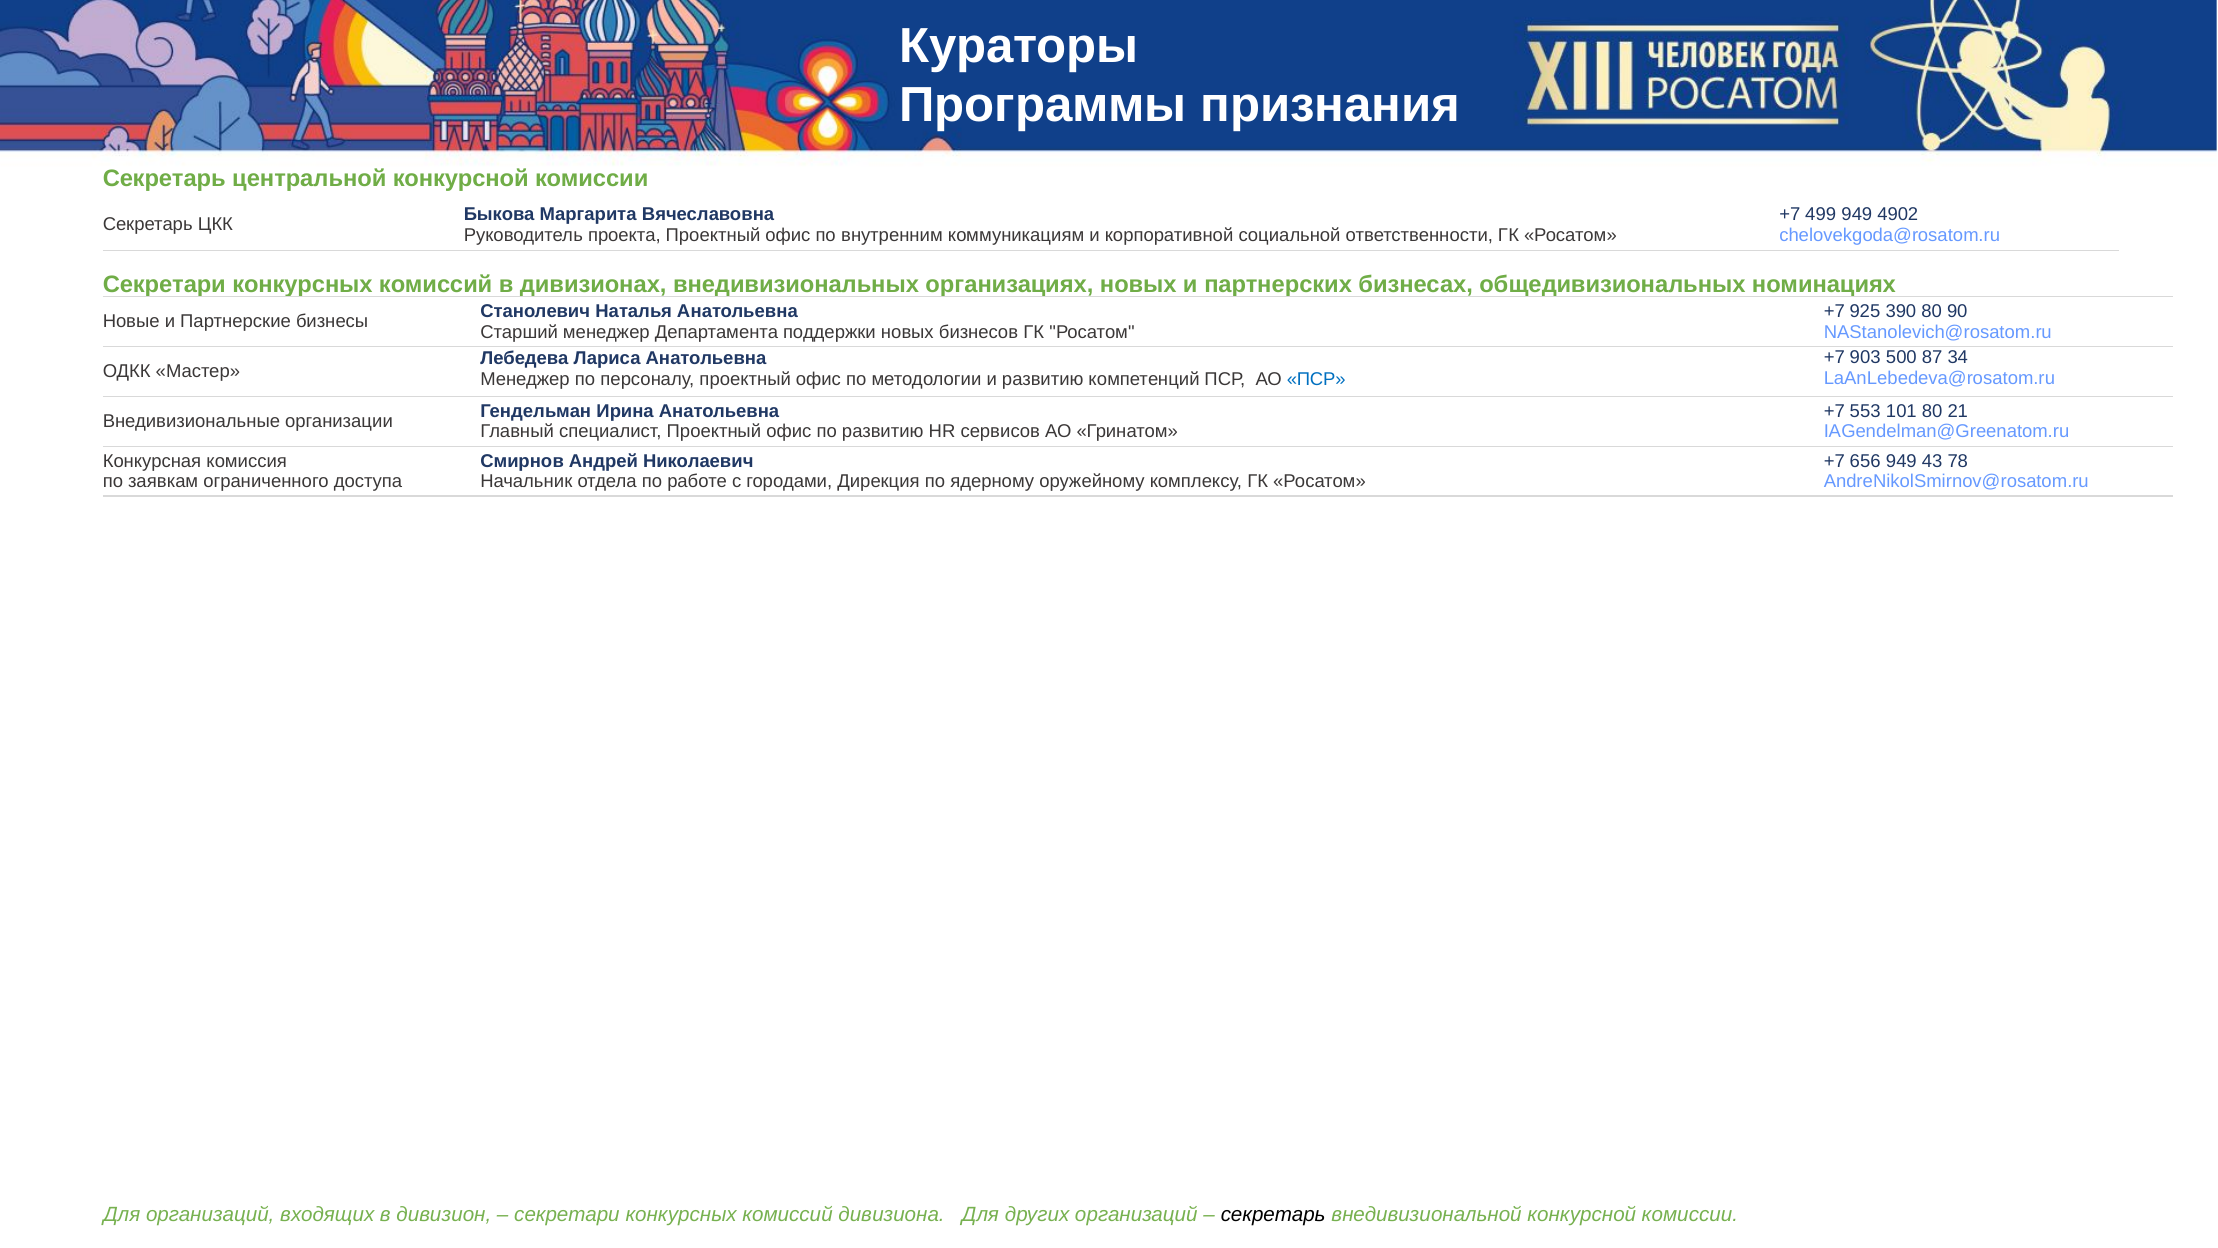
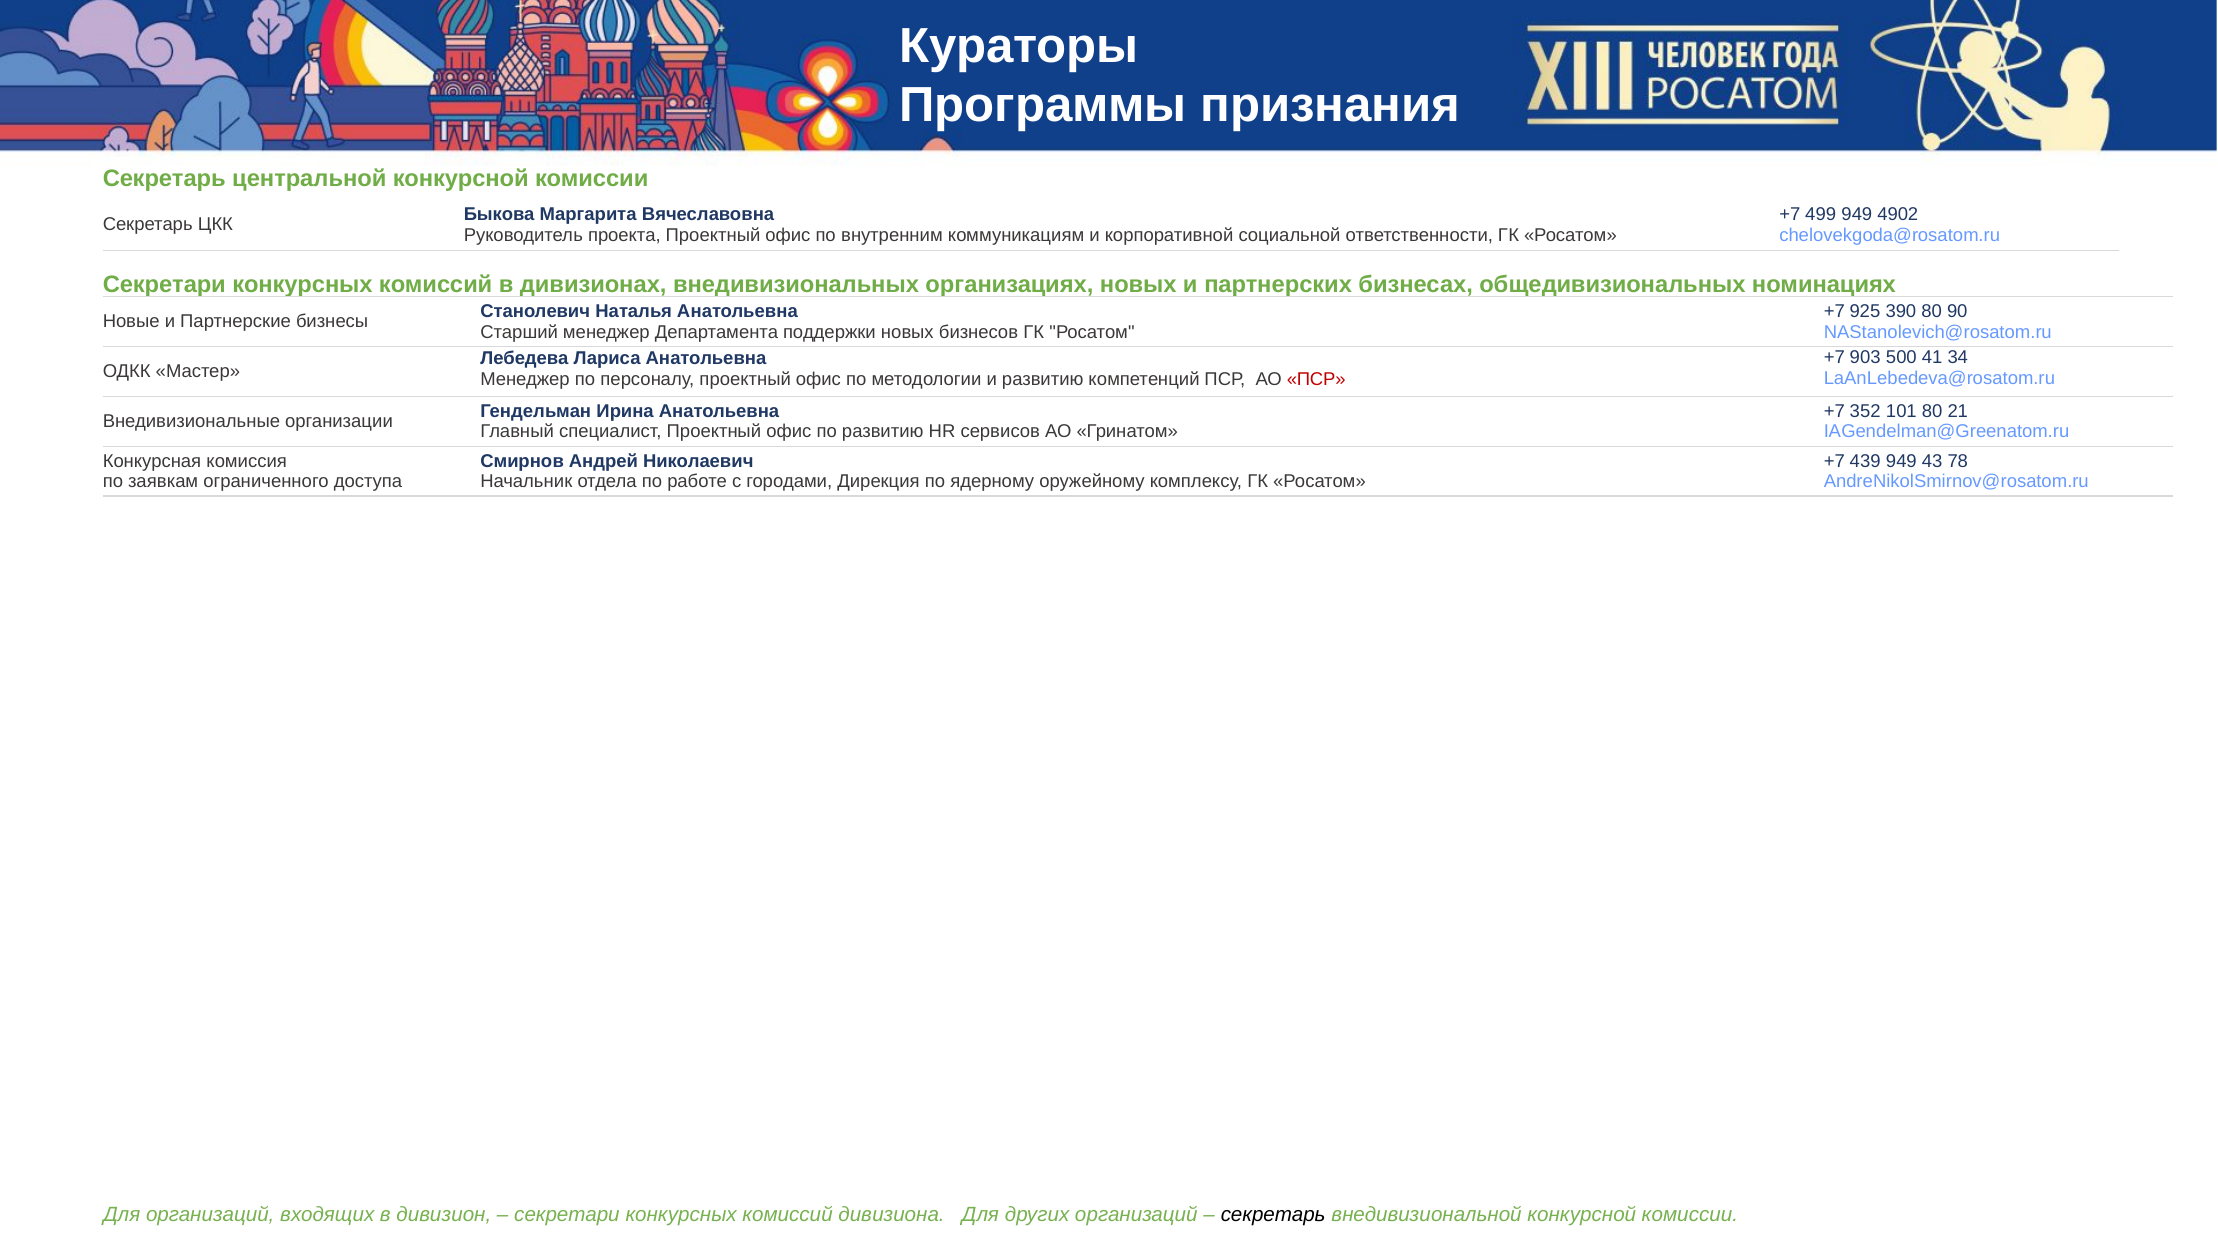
87: 87 -> 41
ПСР at (1316, 379) colour: blue -> red
553: 553 -> 352
656: 656 -> 439
